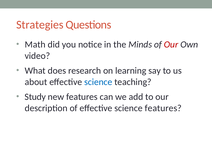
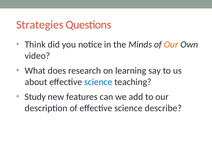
Math: Math -> Think
Our at (171, 44) colour: red -> orange
science features: features -> describe
